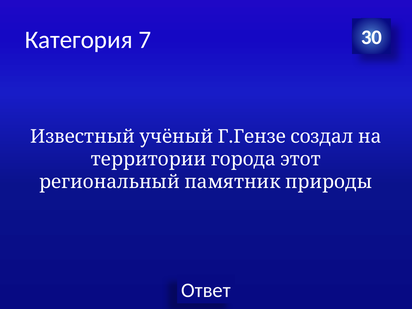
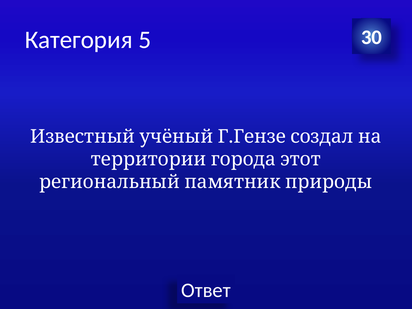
7: 7 -> 5
